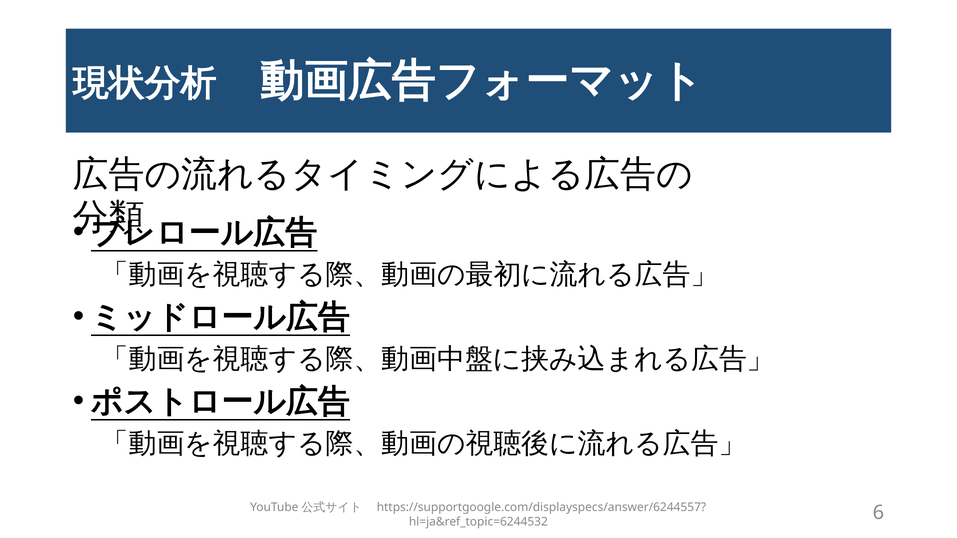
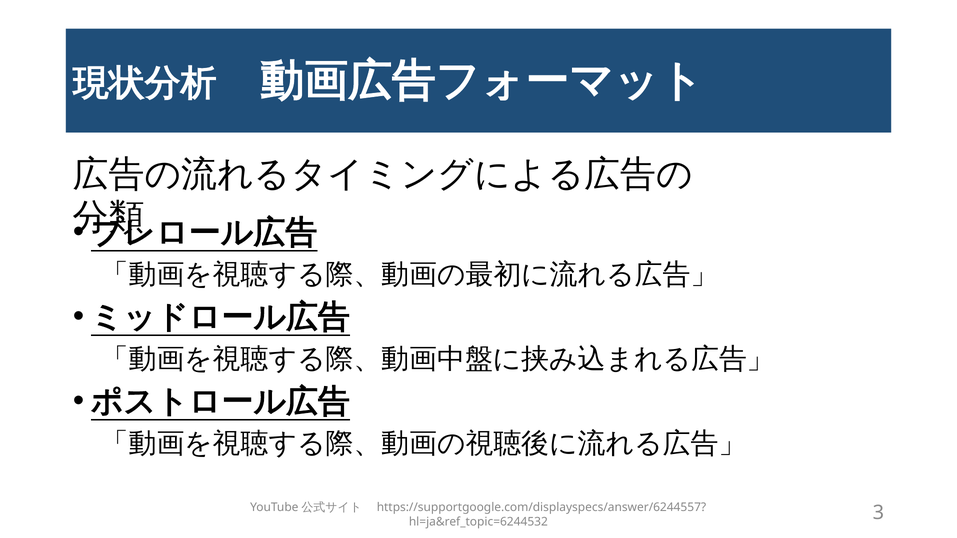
6: 6 -> 3
